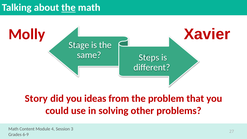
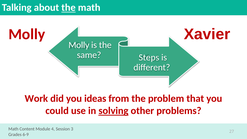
Stage at (79, 45): Stage -> Molly
Story: Story -> Work
solving underline: none -> present
